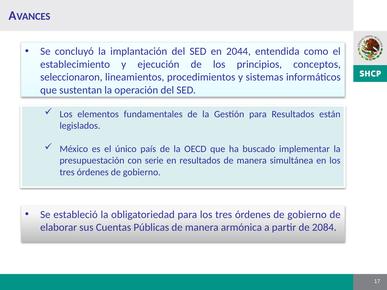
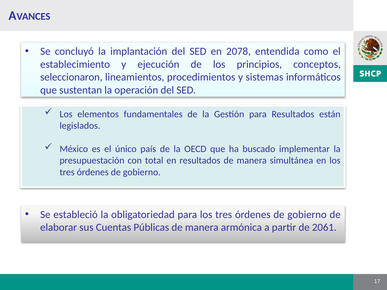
2044: 2044 -> 2078
serie: serie -> total
2084: 2084 -> 2061
